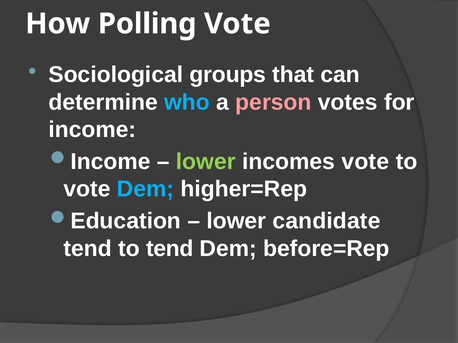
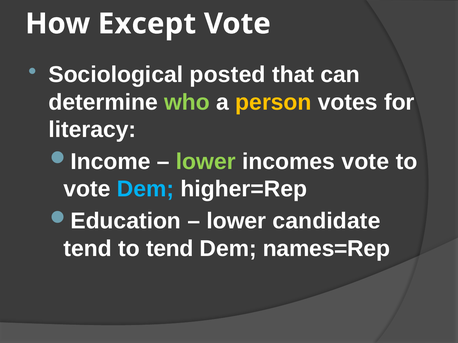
Polling: Polling -> Except
groups: groups -> posted
who colour: light blue -> light green
person colour: pink -> yellow
income: income -> literacy
before=Rep: before=Rep -> names=Rep
